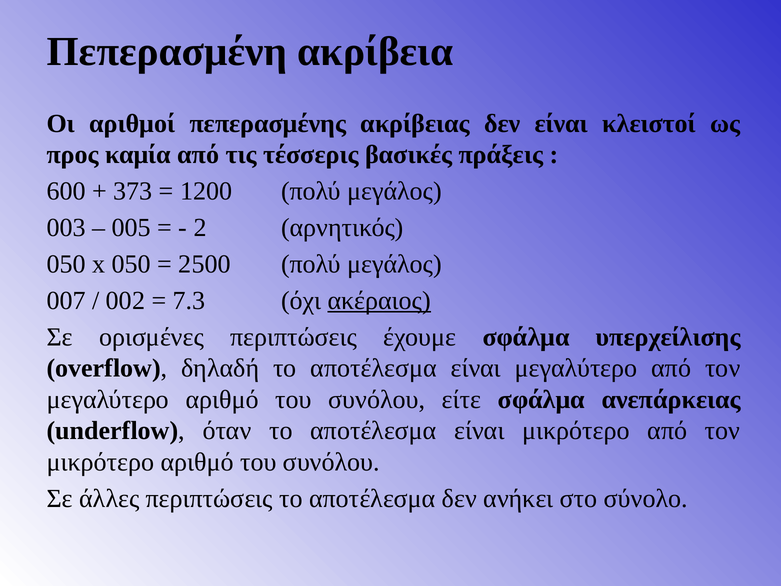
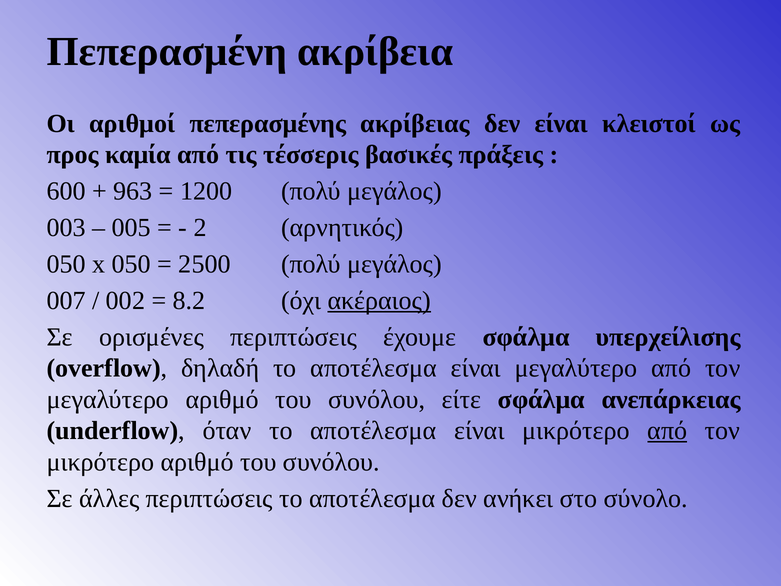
373: 373 -> 963
7.3: 7.3 -> 8.2
από at (667, 431) underline: none -> present
